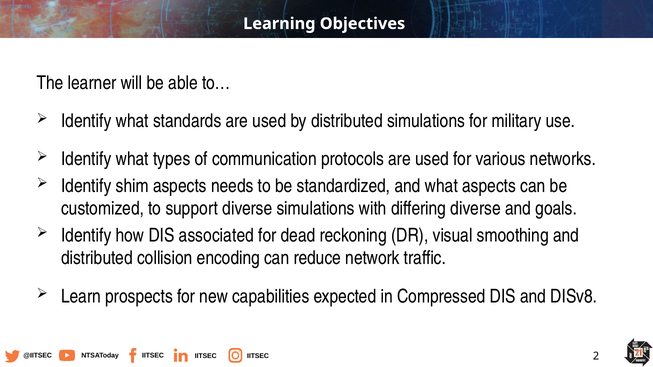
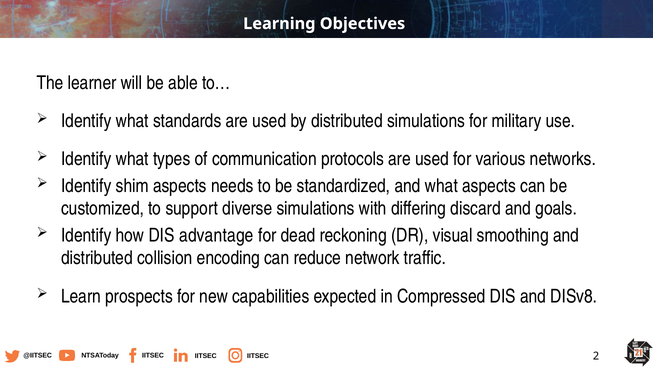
differing diverse: diverse -> discard
associated: associated -> advantage
